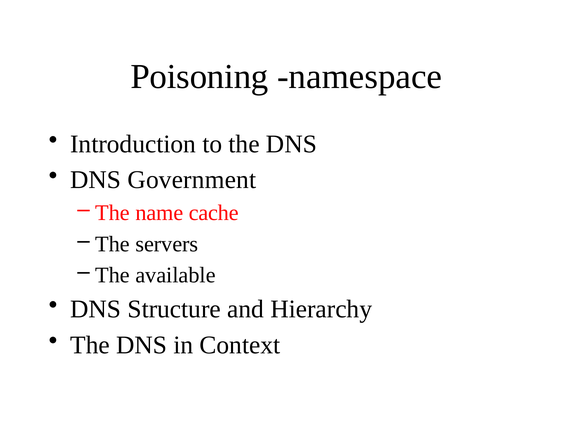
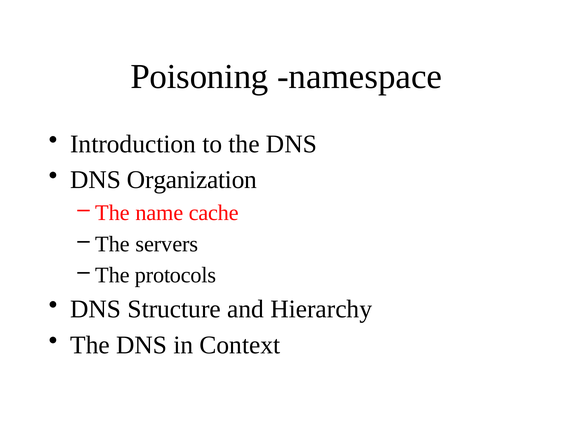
Government: Government -> Organization
available: available -> protocols
